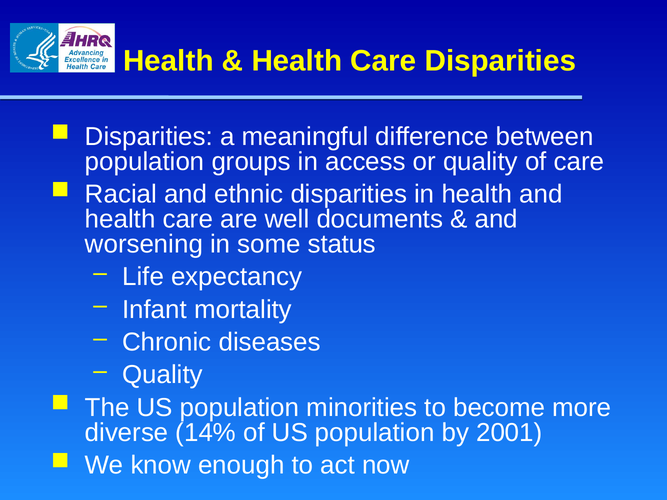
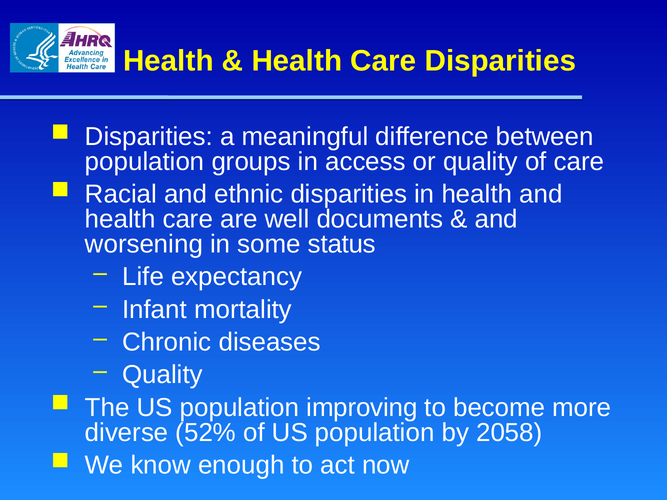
minorities: minorities -> improving
14%: 14% -> 52%
2001: 2001 -> 2058
